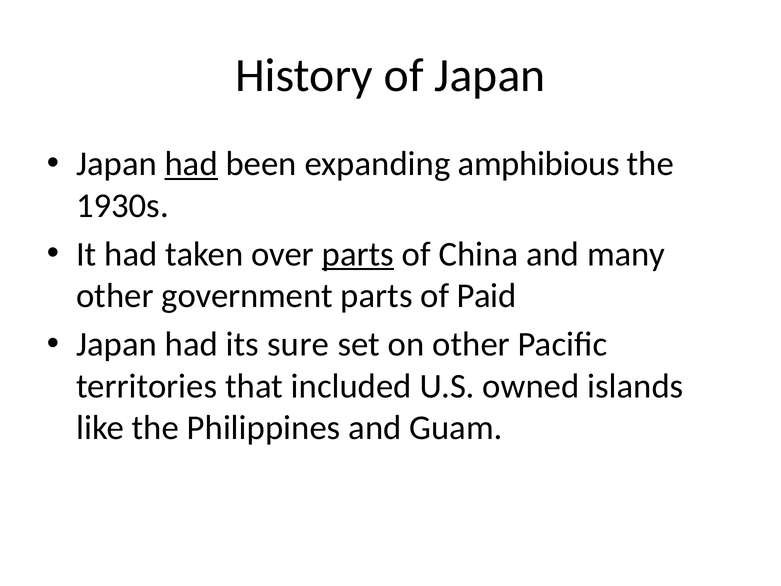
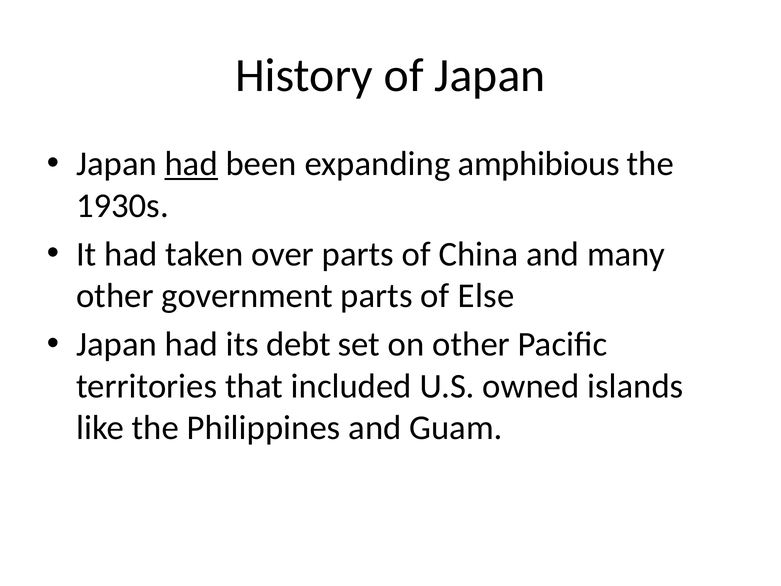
parts at (358, 254) underline: present -> none
Paid: Paid -> Else
sure: sure -> debt
